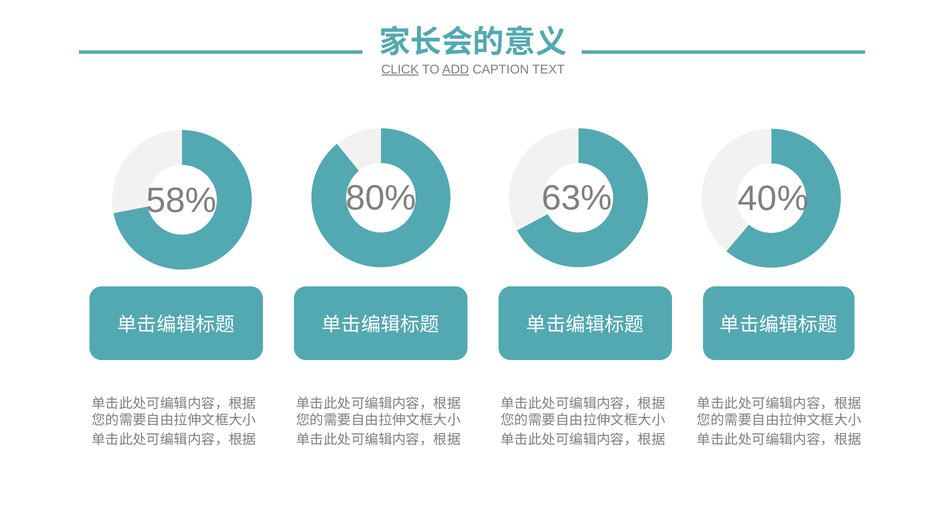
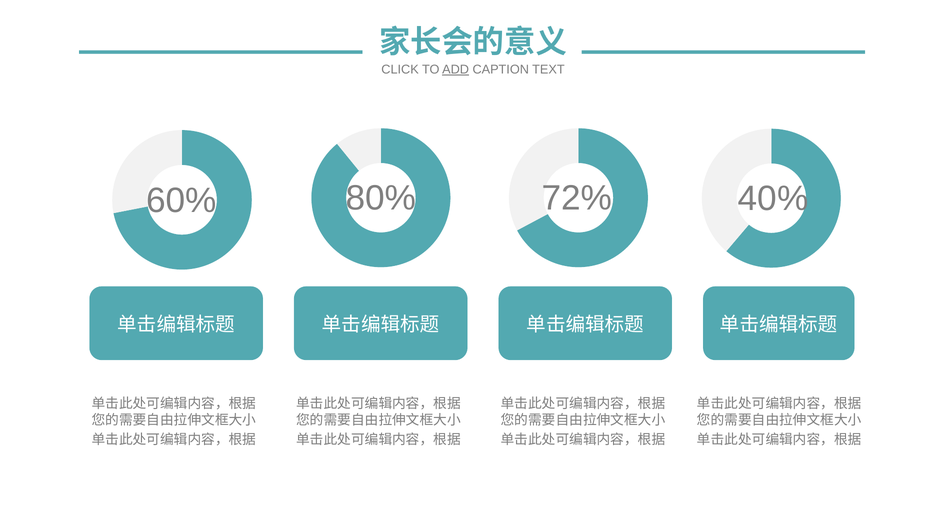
CLICK underline: present -> none
63%: 63% -> 72%
58%: 58% -> 60%
